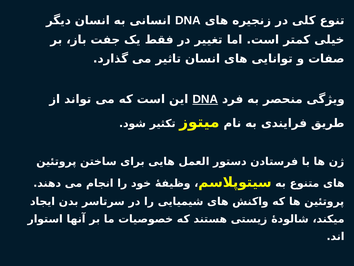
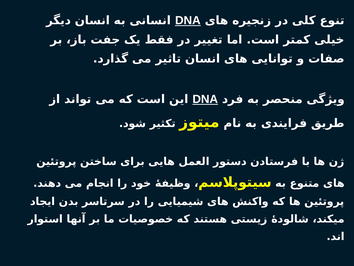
DNA at (188, 20) underline: none -> present
